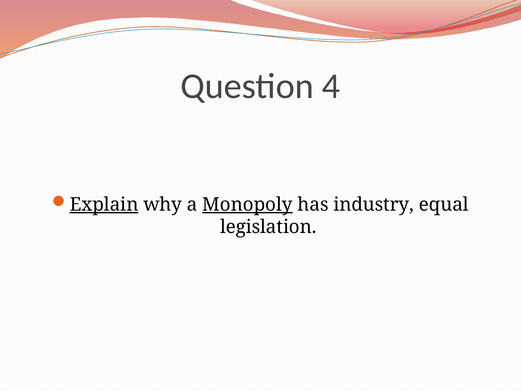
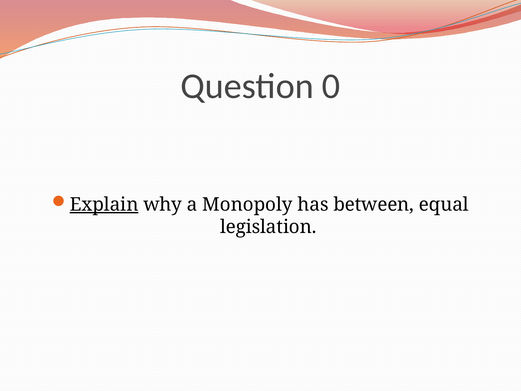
4: 4 -> 0
Monopoly underline: present -> none
industry: industry -> between
